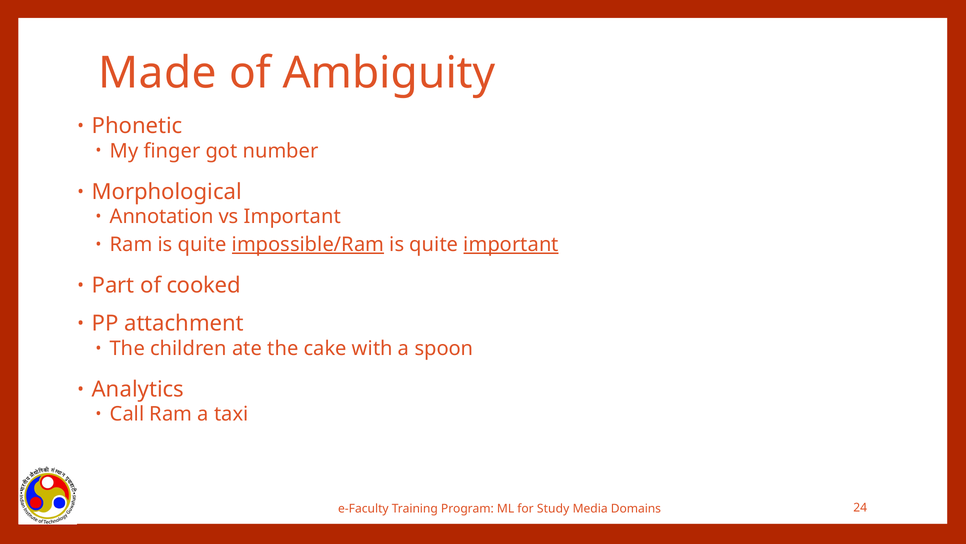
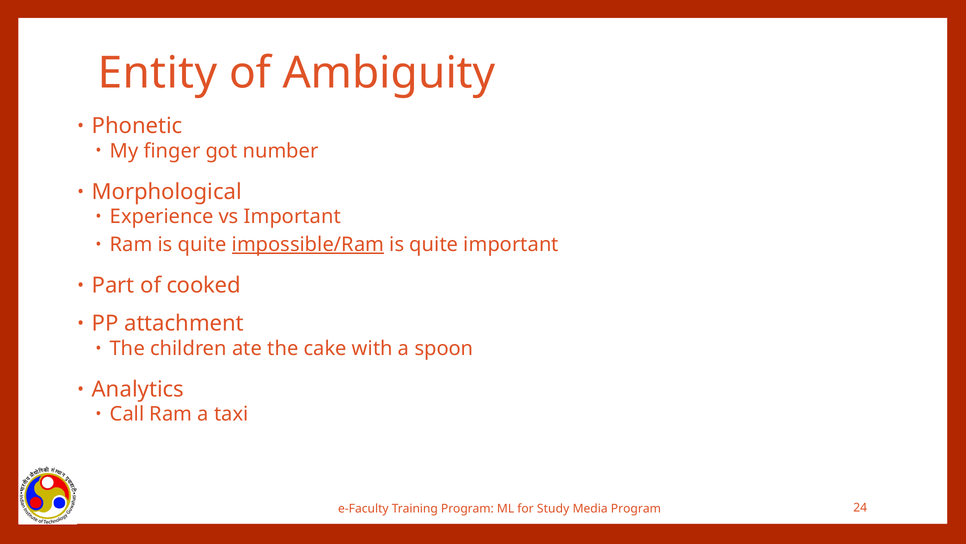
Made: Made -> Entity
Annotation: Annotation -> Experience
important at (511, 244) underline: present -> none
Media Domains: Domains -> Program
